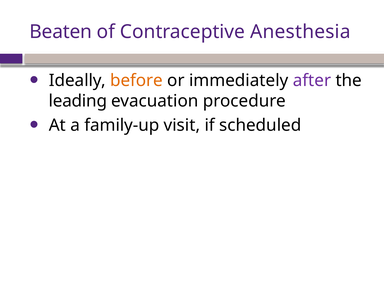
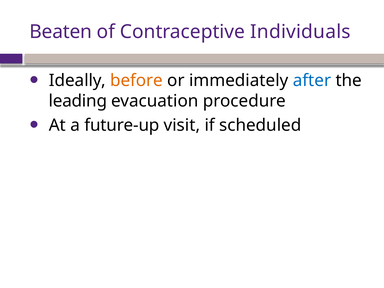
Anesthesia: Anesthesia -> Individuals
after colour: purple -> blue
family-up: family-up -> future-up
